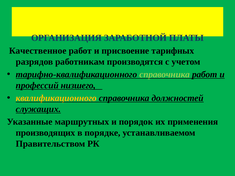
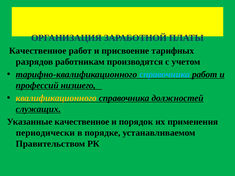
справочника at (165, 75) colour: light green -> light blue
Указанные маршрутных: маршрутных -> качественное
производящих: производящих -> периодически
